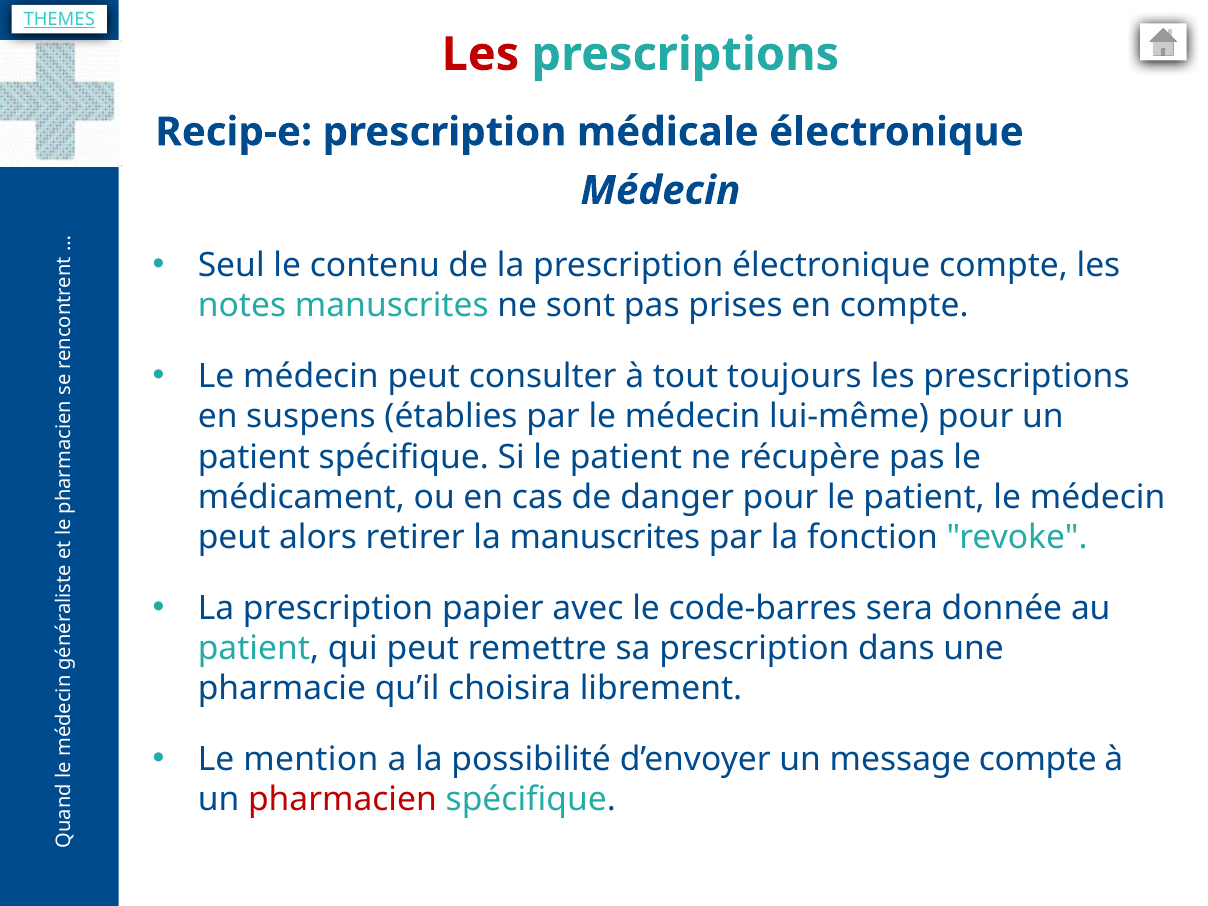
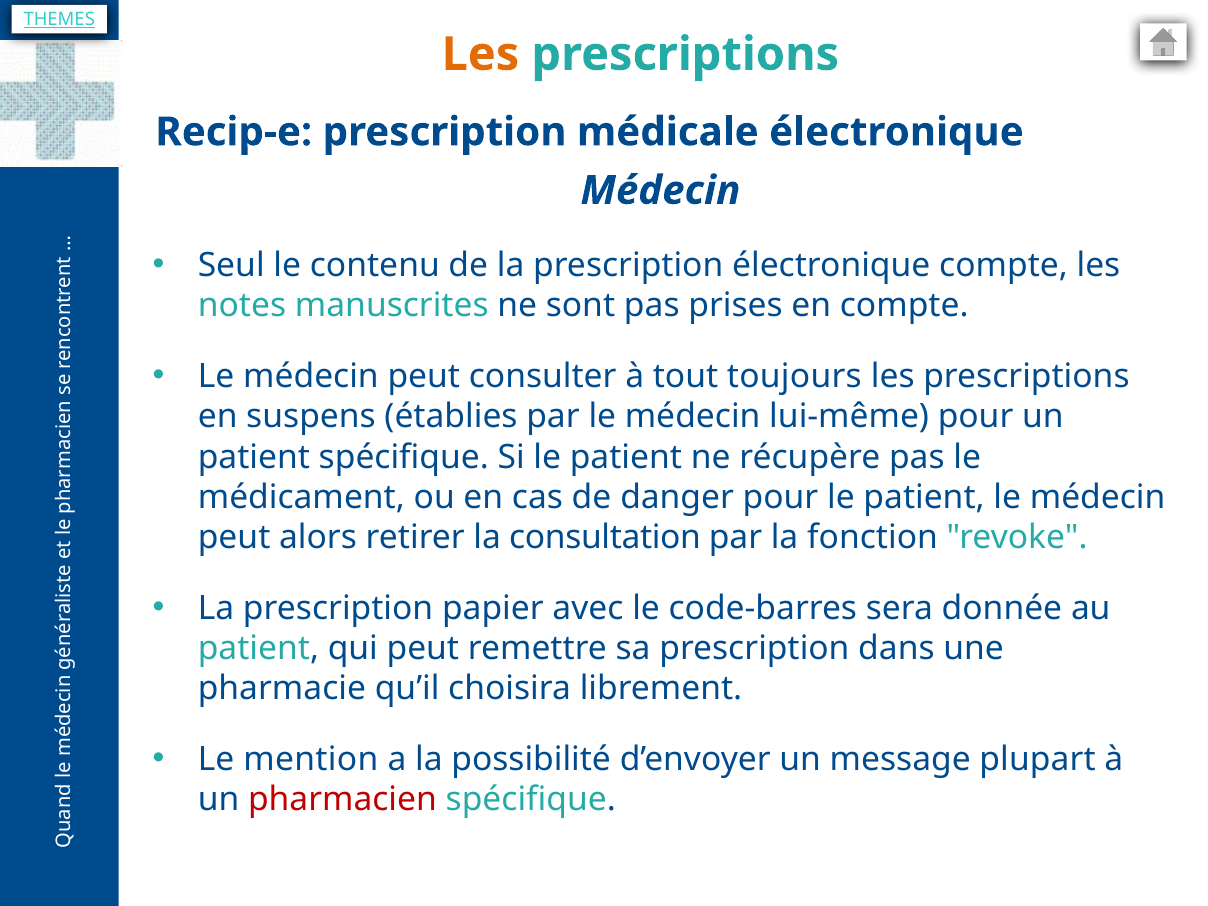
Les at (480, 54) colour: red -> orange
la manuscrites: manuscrites -> consultation
message compte: compte -> plupart
